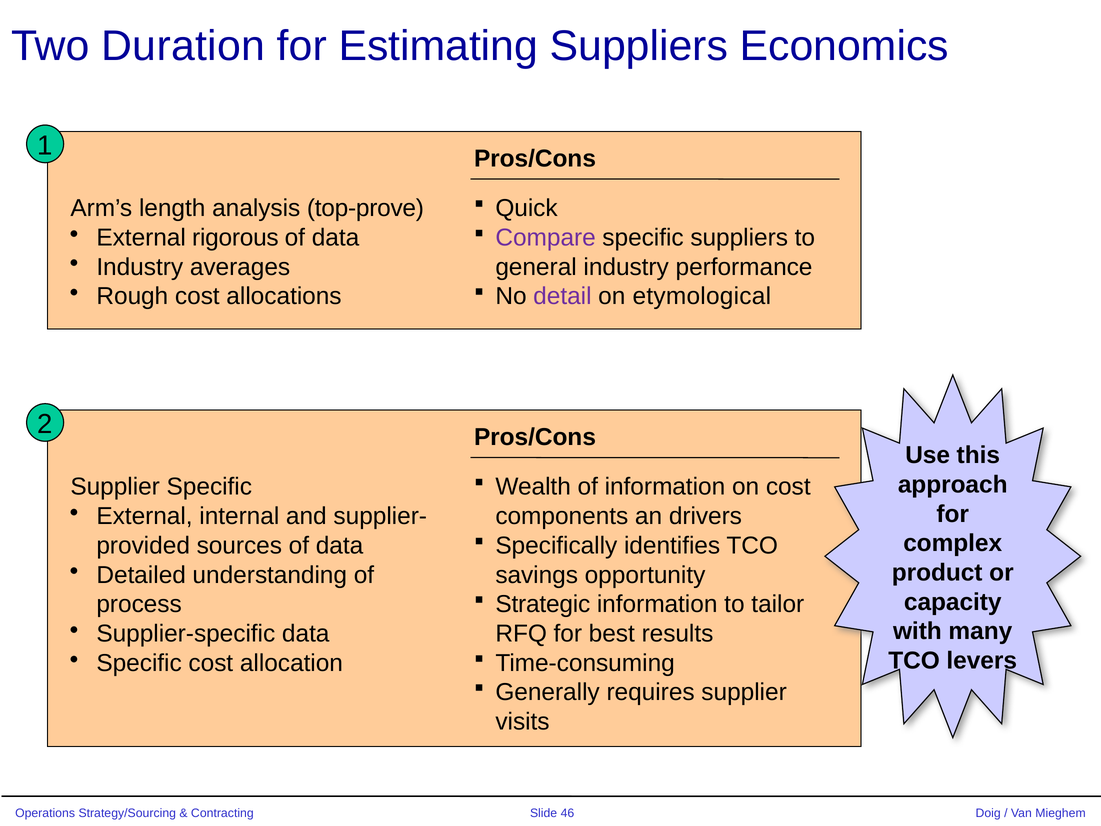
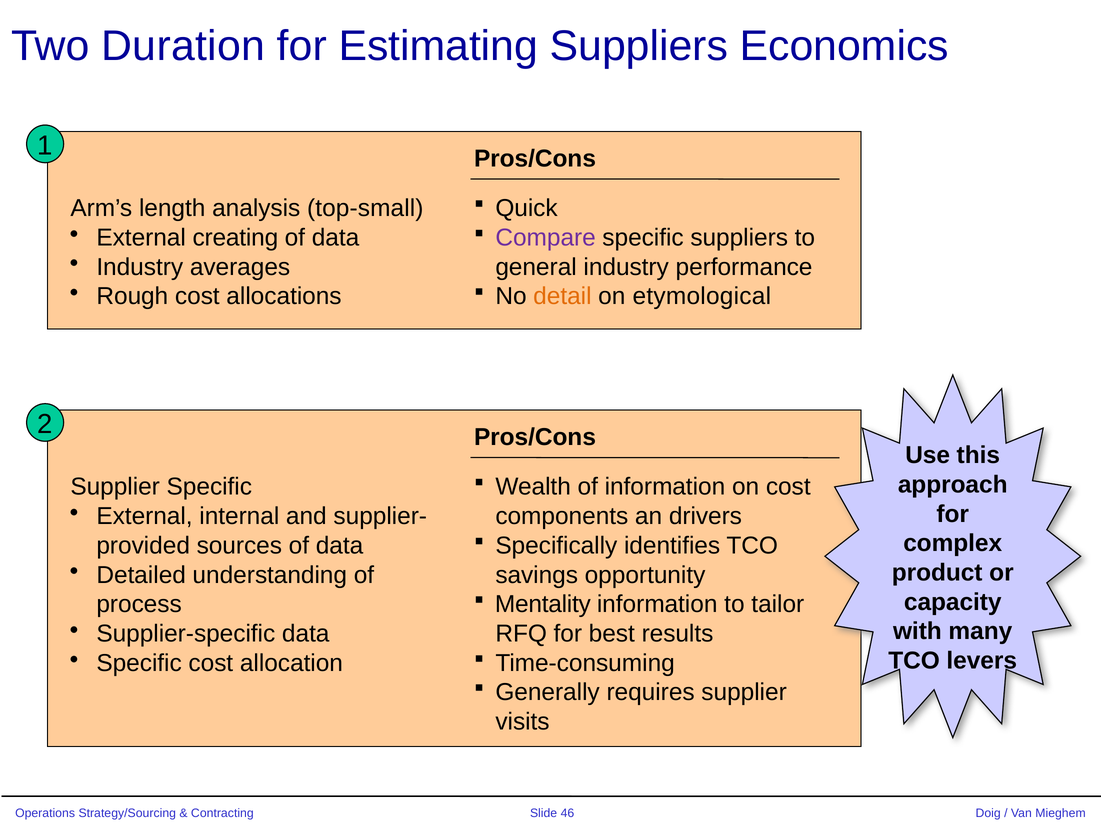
top-prove: top-prove -> top-small
rigorous: rigorous -> creating
detail colour: purple -> orange
Strategic: Strategic -> Mentality
